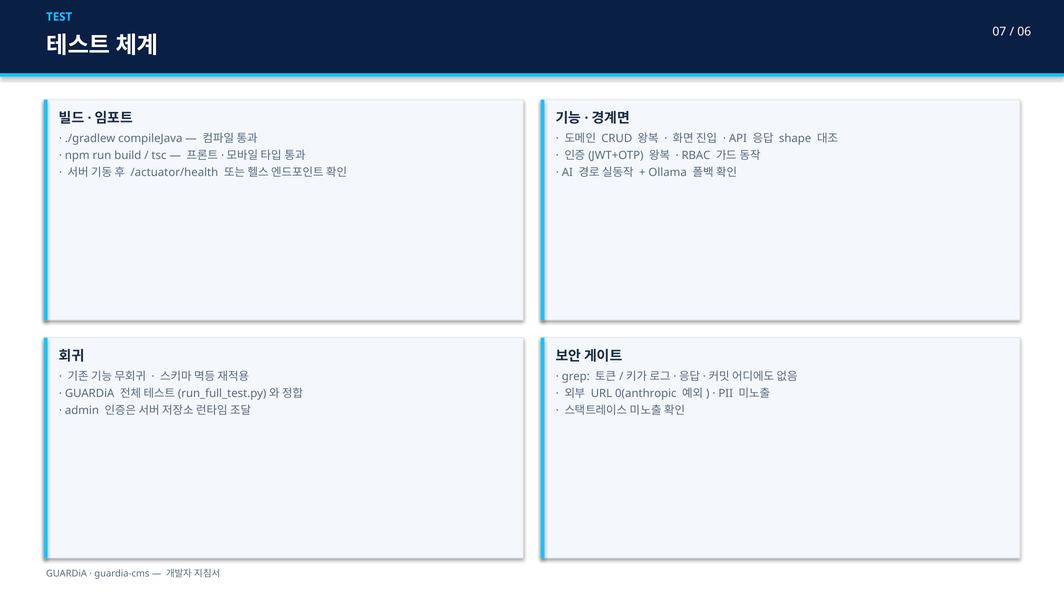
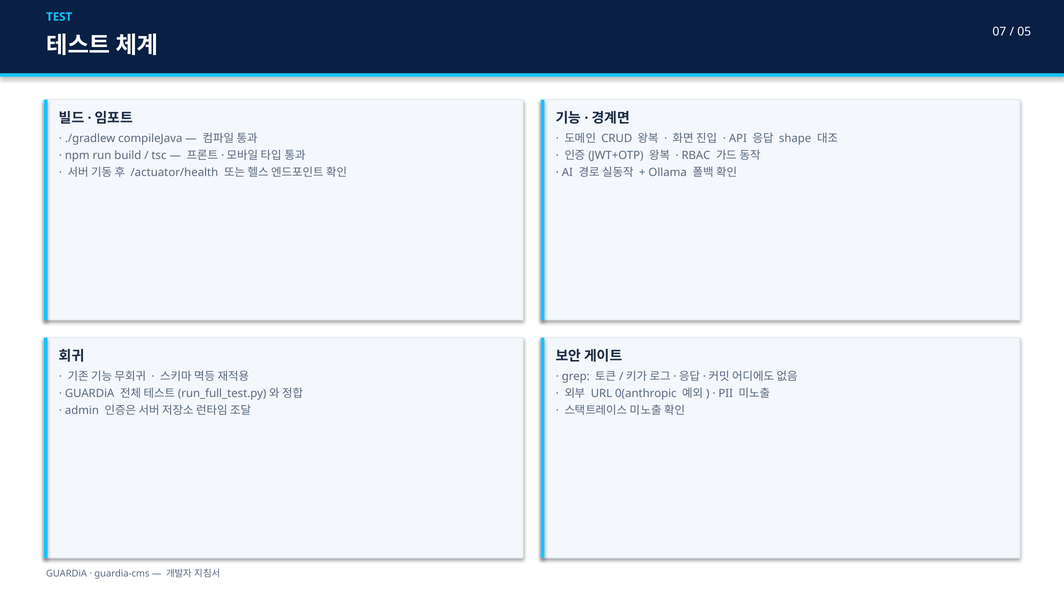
06: 06 -> 05
